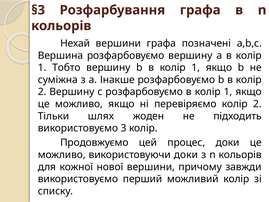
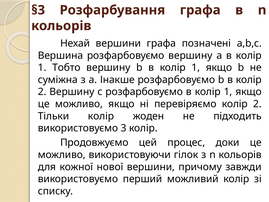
Тільки шлях: шлях -> колір
використовуючи доки: доки -> гілок
